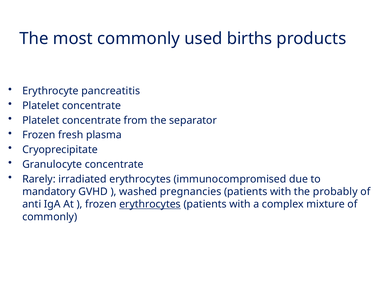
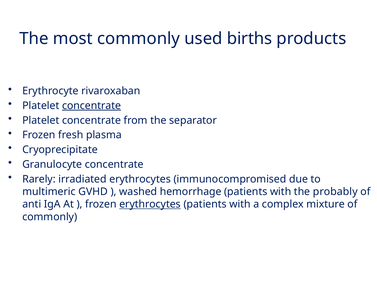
pancreatitis: pancreatitis -> rivaroxaban
concentrate at (92, 106) underline: none -> present
mandatory: mandatory -> multimeric
pregnancies: pregnancies -> hemorrhage
